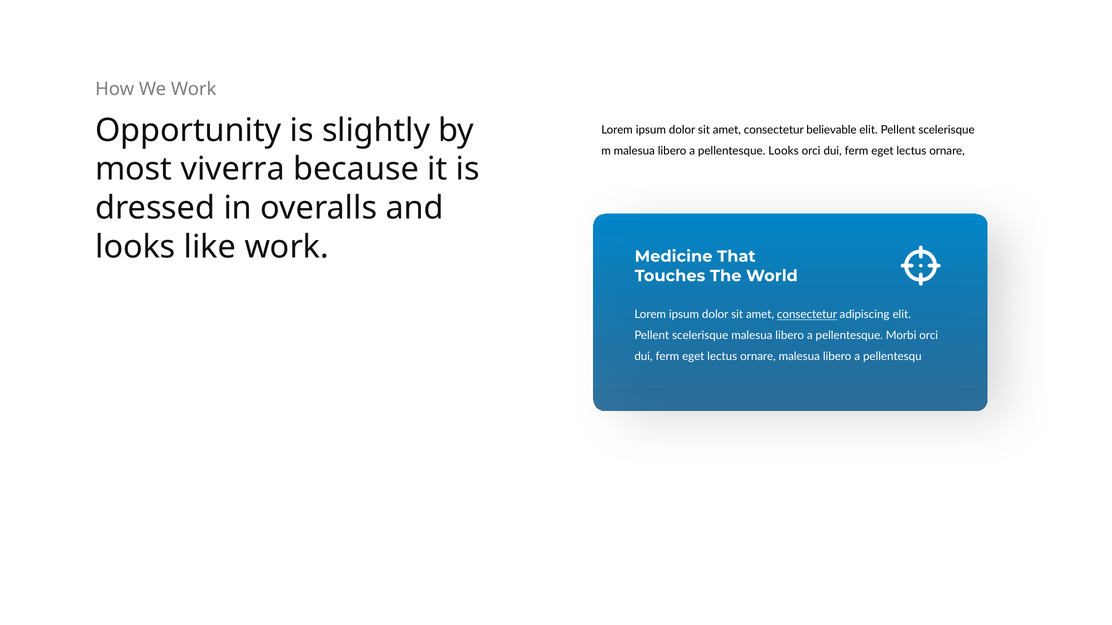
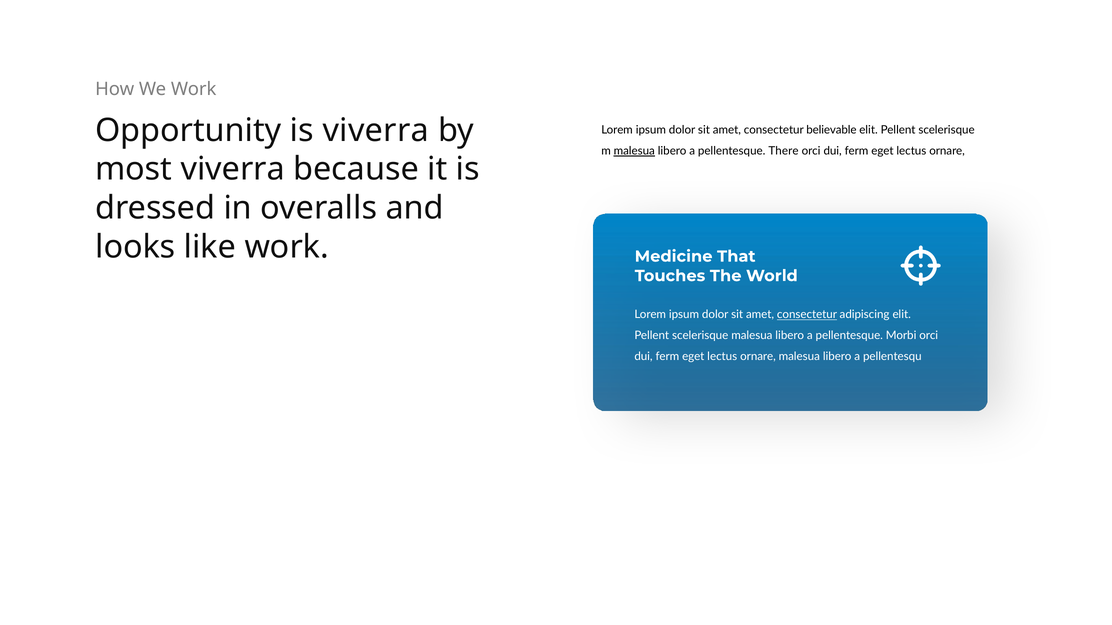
is slightly: slightly -> viverra
malesua at (634, 151) underline: none -> present
pellentesque Looks: Looks -> There
